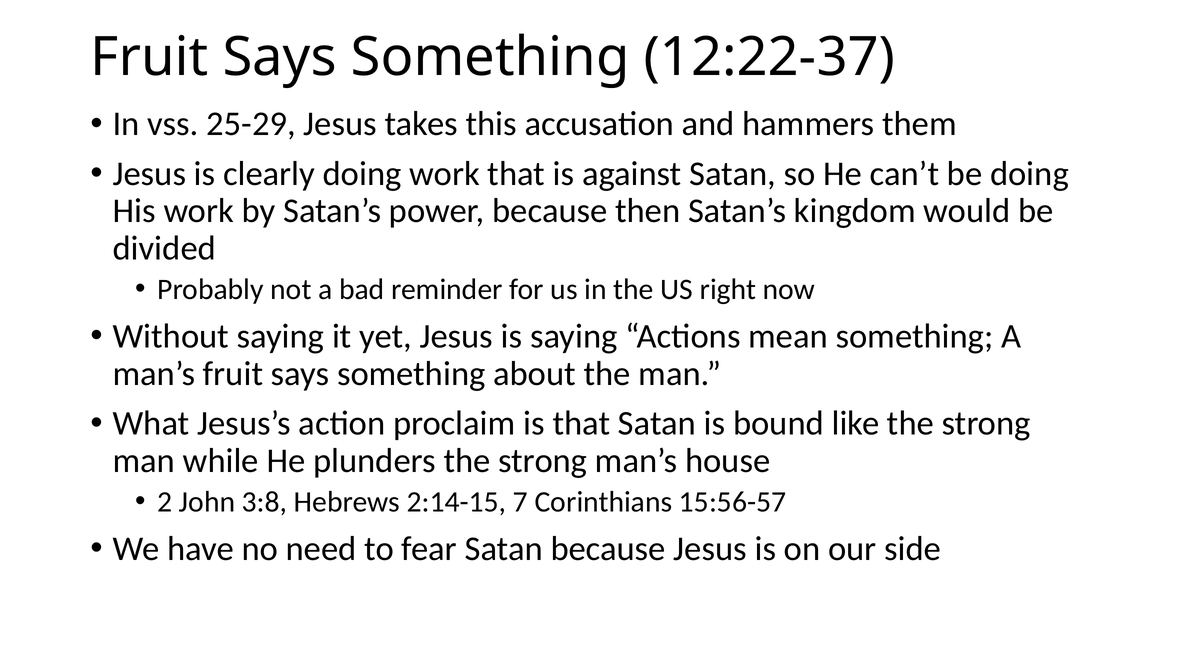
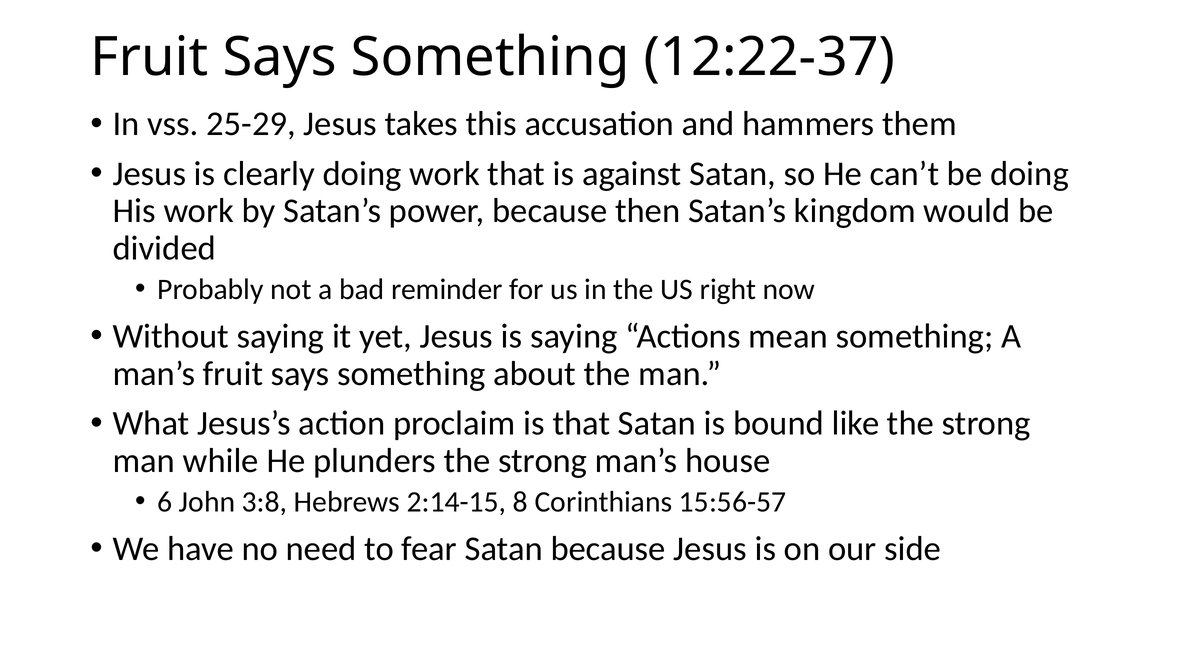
2: 2 -> 6
7: 7 -> 8
